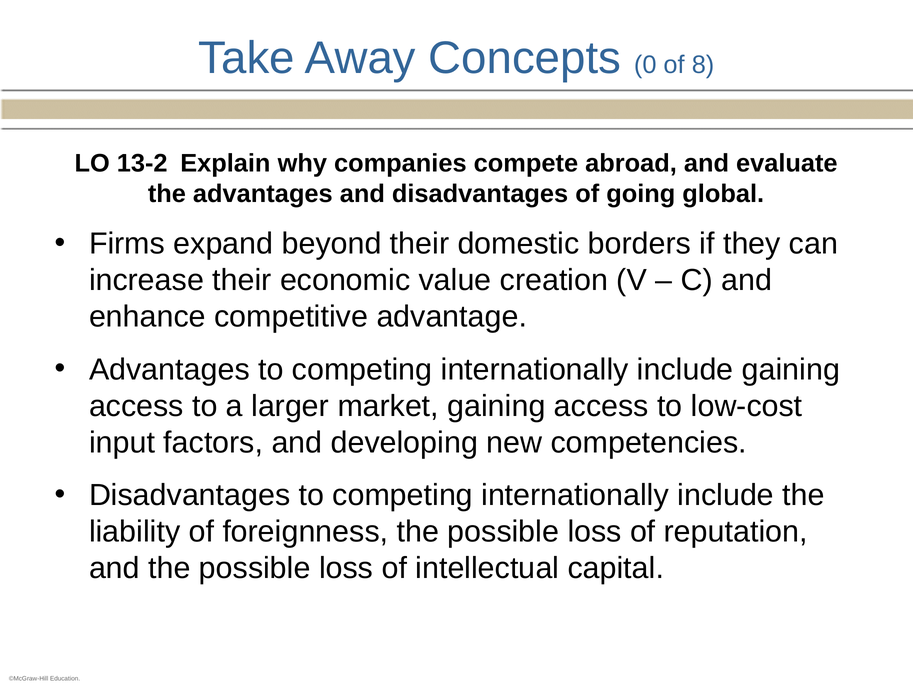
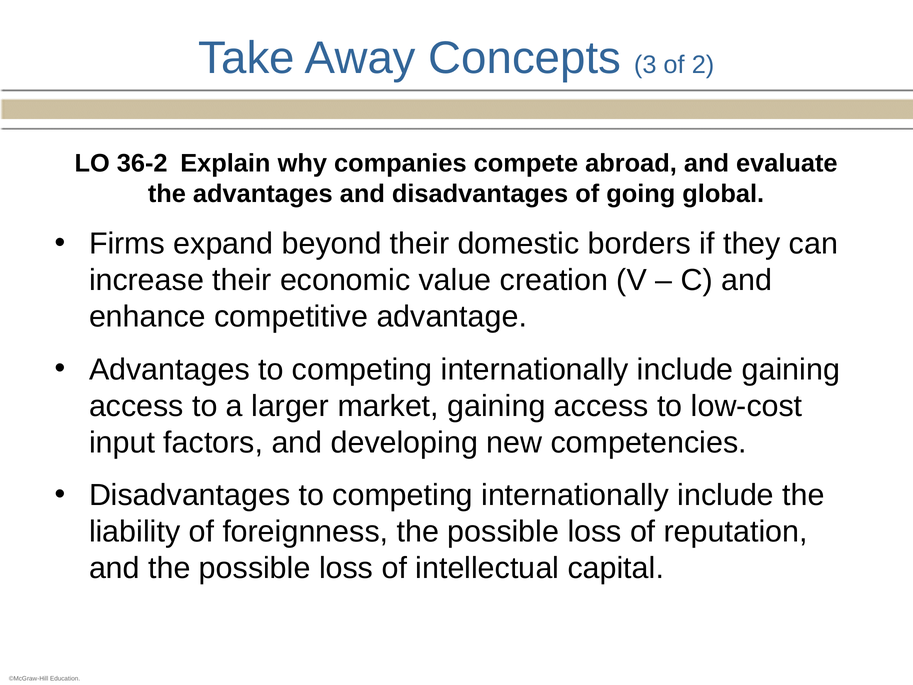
0: 0 -> 3
8: 8 -> 2
13-2: 13-2 -> 36-2
